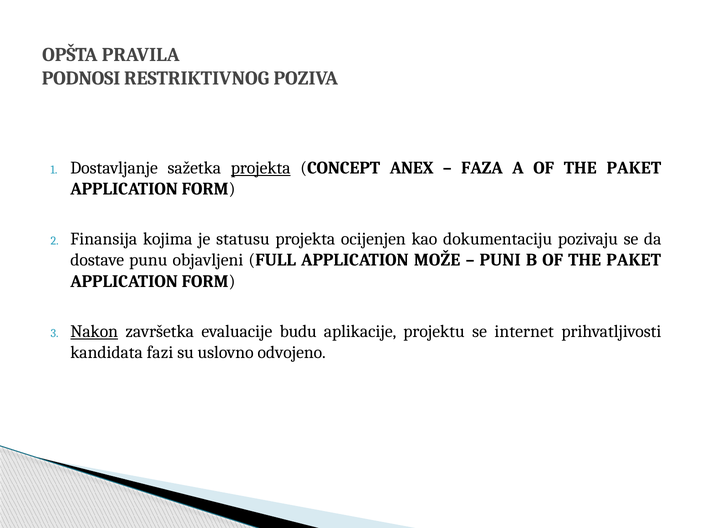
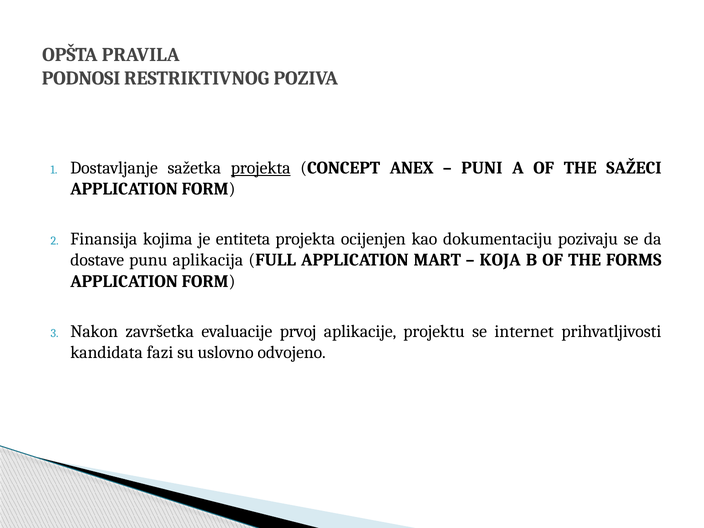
FAZA: FAZA -> PUNI
A OF THE PAKET: PAKET -> SAŽECI
statusu: statusu -> entiteta
objavljeni: objavljeni -> aplikacija
MOŽE: MOŽE -> MART
PUNI: PUNI -> KOJA
B OF THE PAKET: PAKET -> FORMS
Nakon underline: present -> none
budu: budu -> prvoj
